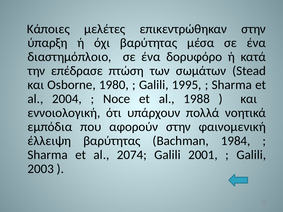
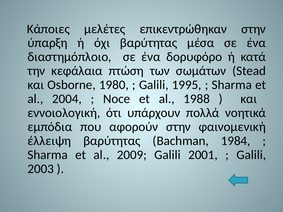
επέδρασε: επέδρασε -> κεφάλαια
2074: 2074 -> 2009
